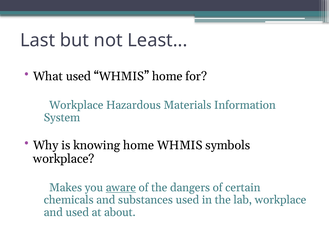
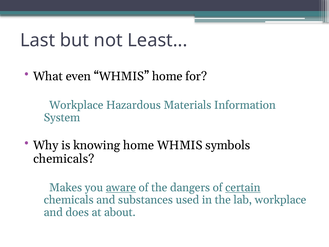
What used: used -> even
workplace at (64, 159): workplace -> chemicals
certain underline: none -> present
and used: used -> does
